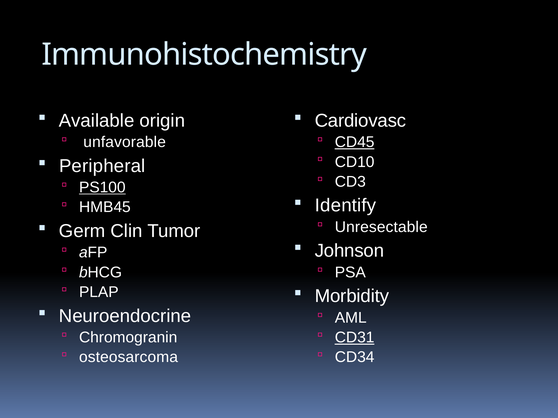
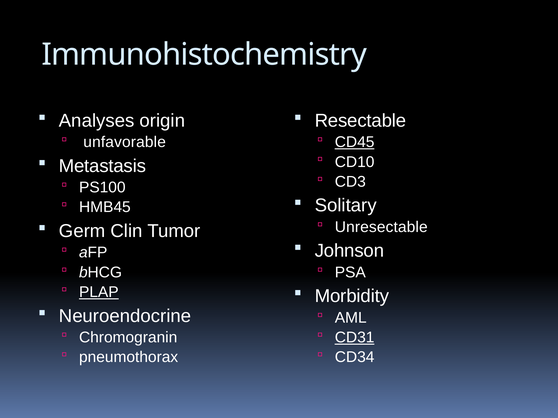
Available: Available -> Analyses
Cardiovasc: Cardiovasc -> Resectable
Peripheral: Peripheral -> Metastasis
PS100 underline: present -> none
Identify: Identify -> Solitary
PLAP underline: none -> present
osteosarcoma: osteosarcoma -> pneumothorax
